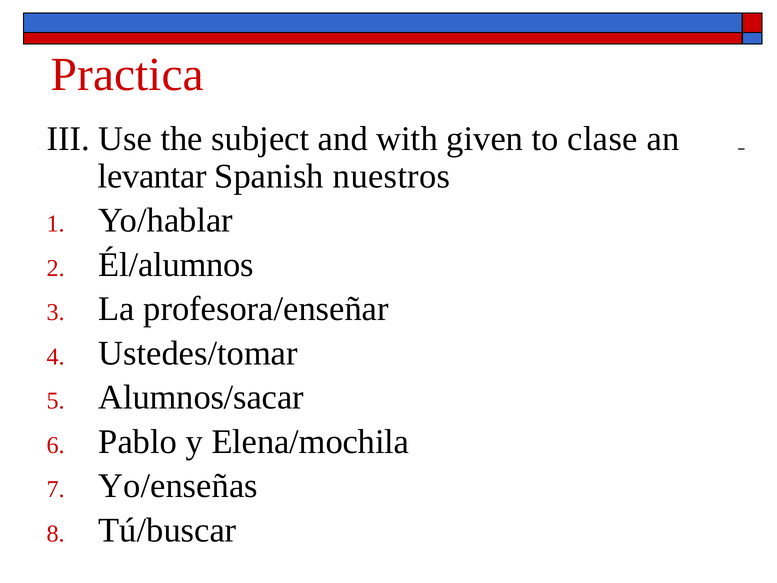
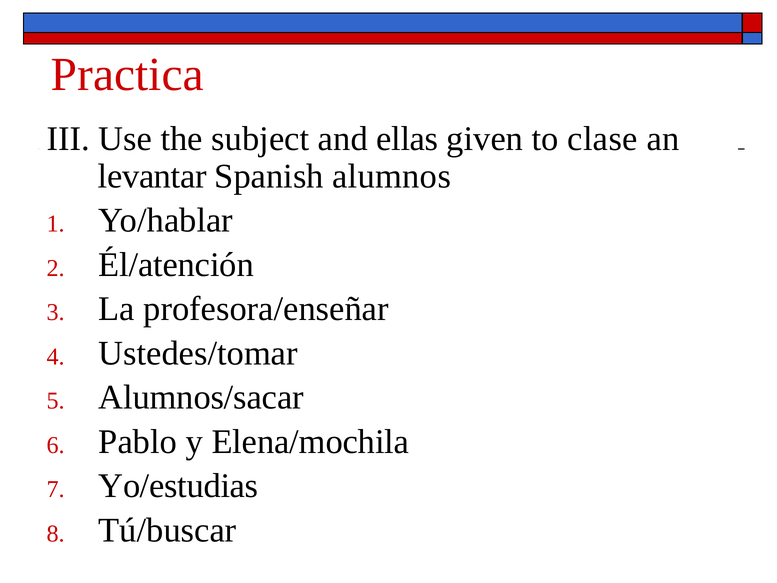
with: with -> ellas
nuestros: nuestros -> alumnos
Él/alumnos: Él/alumnos -> Él/atención
Yo/enseñas: Yo/enseñas -> Yo/estudias
